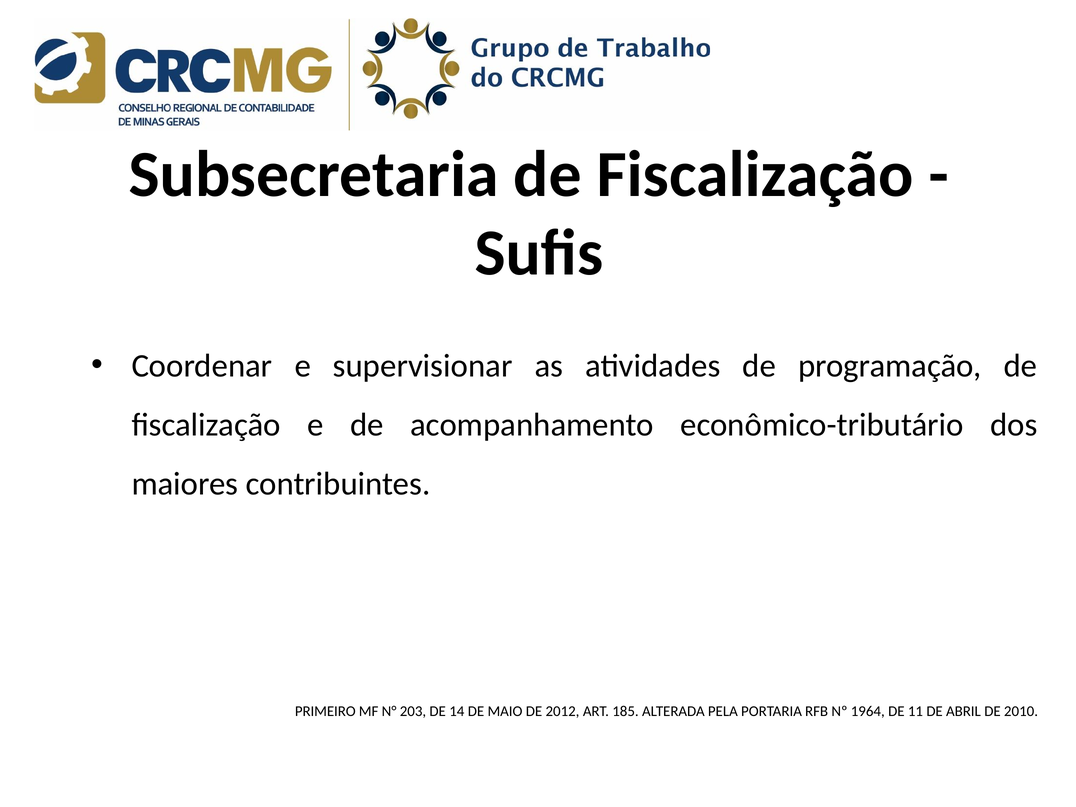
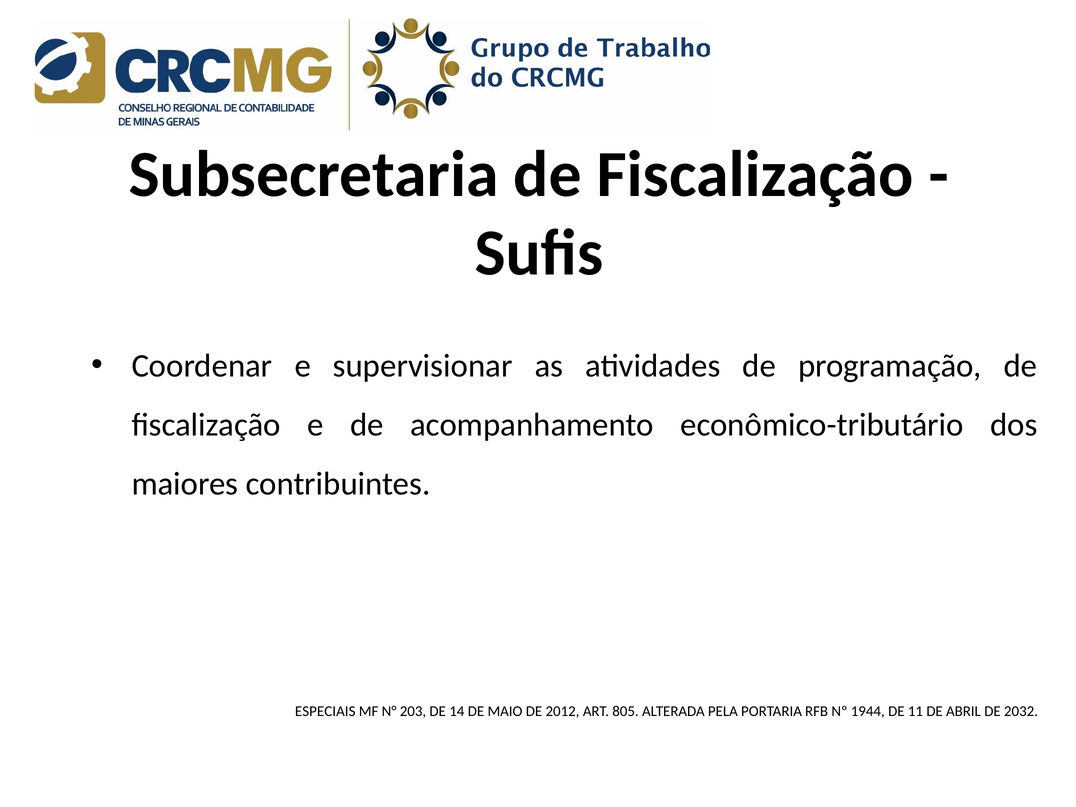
PRIMEIRO: PRIMEIRO -> ESPECIAIS
185: 185 -> 805
1964: 1964 -> 1944
2010: 2010 -> 2032
